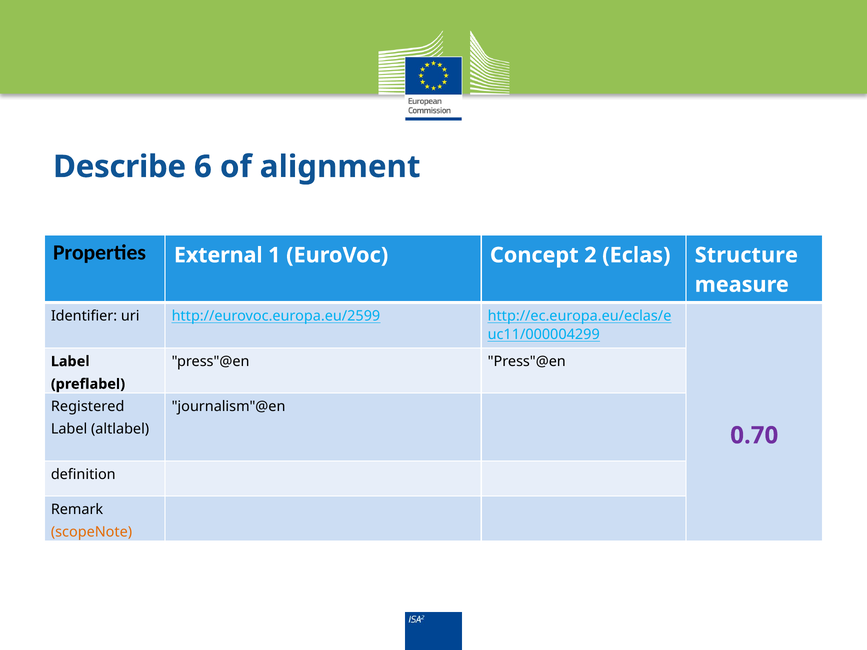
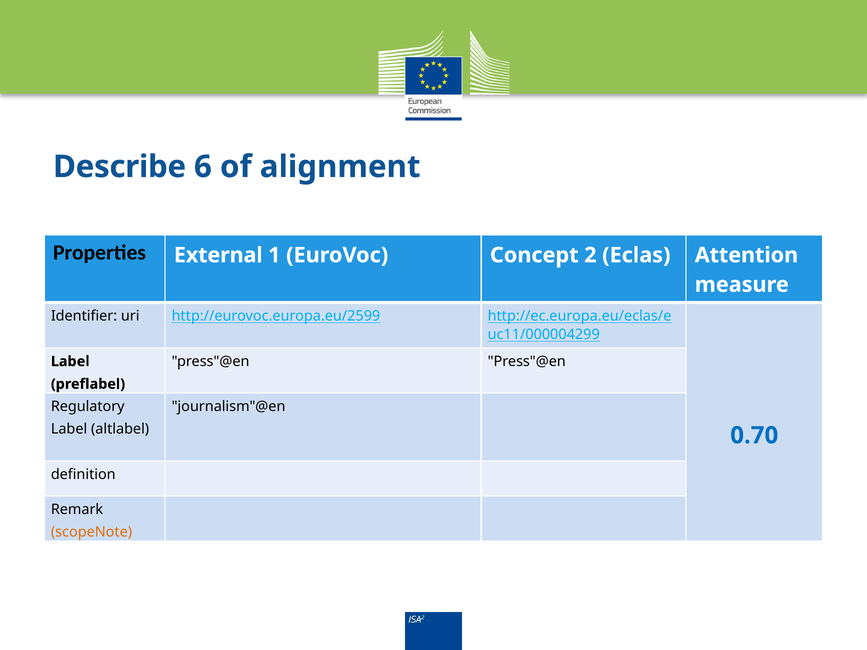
Structure: Structure -> Attention
Registered: Registered -> Regulatory
0.70 colour: purple -> blue
